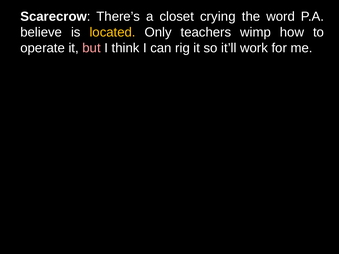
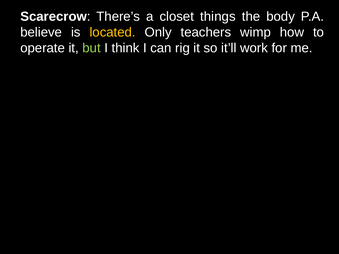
crying: crying -> things
word: word -> body
but colour: pink -> light green
